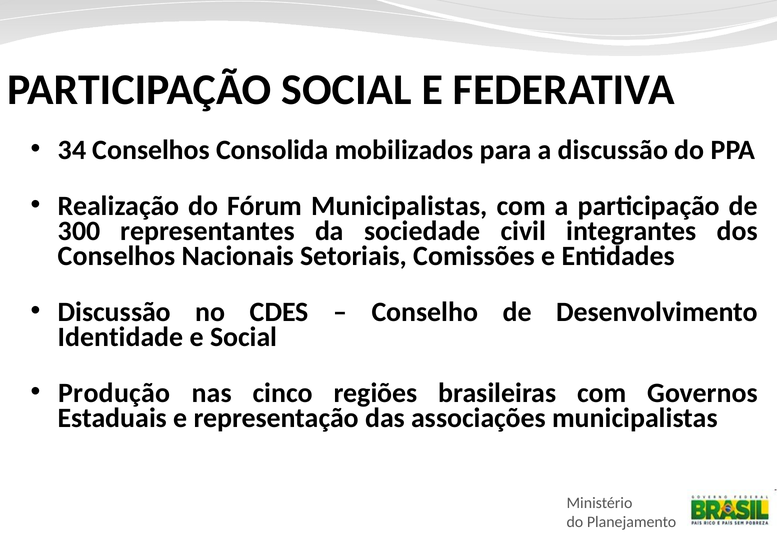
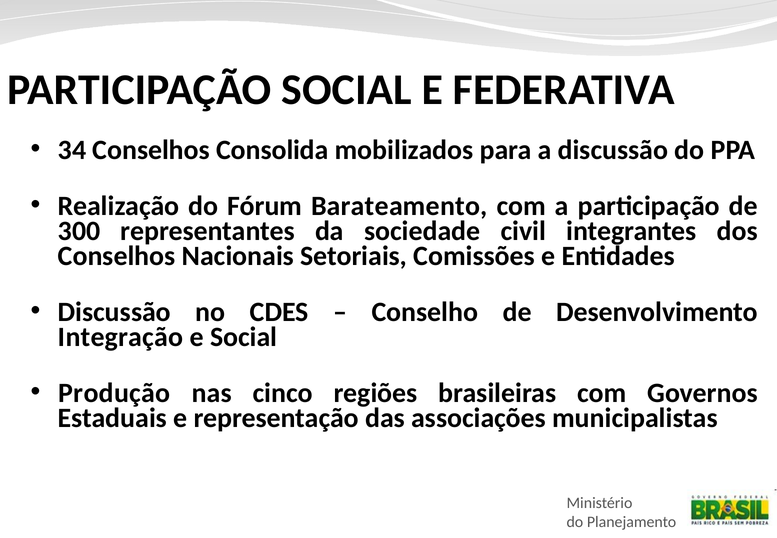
Fórum Municipalistas: Municipalistas -> Barateamento
Identidade: Identidade -> Integração
